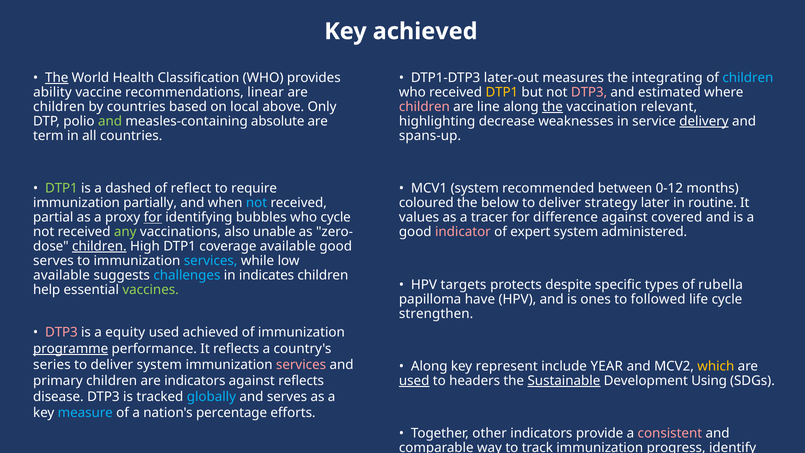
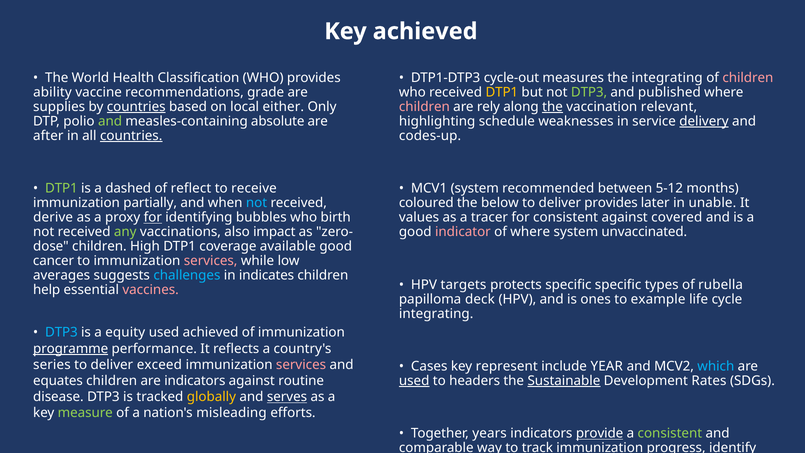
The at (57, 78) underline: present -> none
later-out: later-out -> cycle-out
children at (748, 78) colour: light blue -> pink
linear: linear -> grade
DTP3 at (589, 92) colour: pink -> light green
estimated: estimated -> published
children at (59, 107): children -> supplies
countries at (136, 107) underline: none -> present
above: above -> either
line: line -> rely
decrease: decrease -> schedule
term: term -> after
countries at (131, 136) underline: none -> present
spans-up: spans-up -> codes-up
require: require -> receive
0-12: 0-12 -> 5-12
deliver strategy: strategy -> provides
routine: routine -> unable
partial: partial -> derive
who cycle: cycle -> birth
for difference: difference -> consistent
unable: unable -> impact
of expert: expert -> where
administered: administered -> unvaccinated
children at (99, 246) underline: present -> none
serves at (53, 261): serves -> cancer
services at (211, 261) colour: light blue -> pink
available at (62, 275): available -> averages
protects despite: despite -> specific
vaccines colour: light green -> pink
have: have -> deck
followed: followed -> example
strengthen at (436, 313): strengthen -> integrating
DTP3 at (61, 332) colour: pink -> light blue
deliver system: system -> exceed
Along at (429, 366): Along -> Cases
which colour: yellow -> light blue
primary: primary -> equates
against reflects: reflects -> routine
Using: Using -> Rates
globally colour: light blue -> yellow
serves at (287, 397) underline: none -> present
measure colour: light blue -> light green
percentage: percentage -> misleading
other: other -> years
provide underline: none -> present
consistent at (670, 433) colour: pink -> light green
